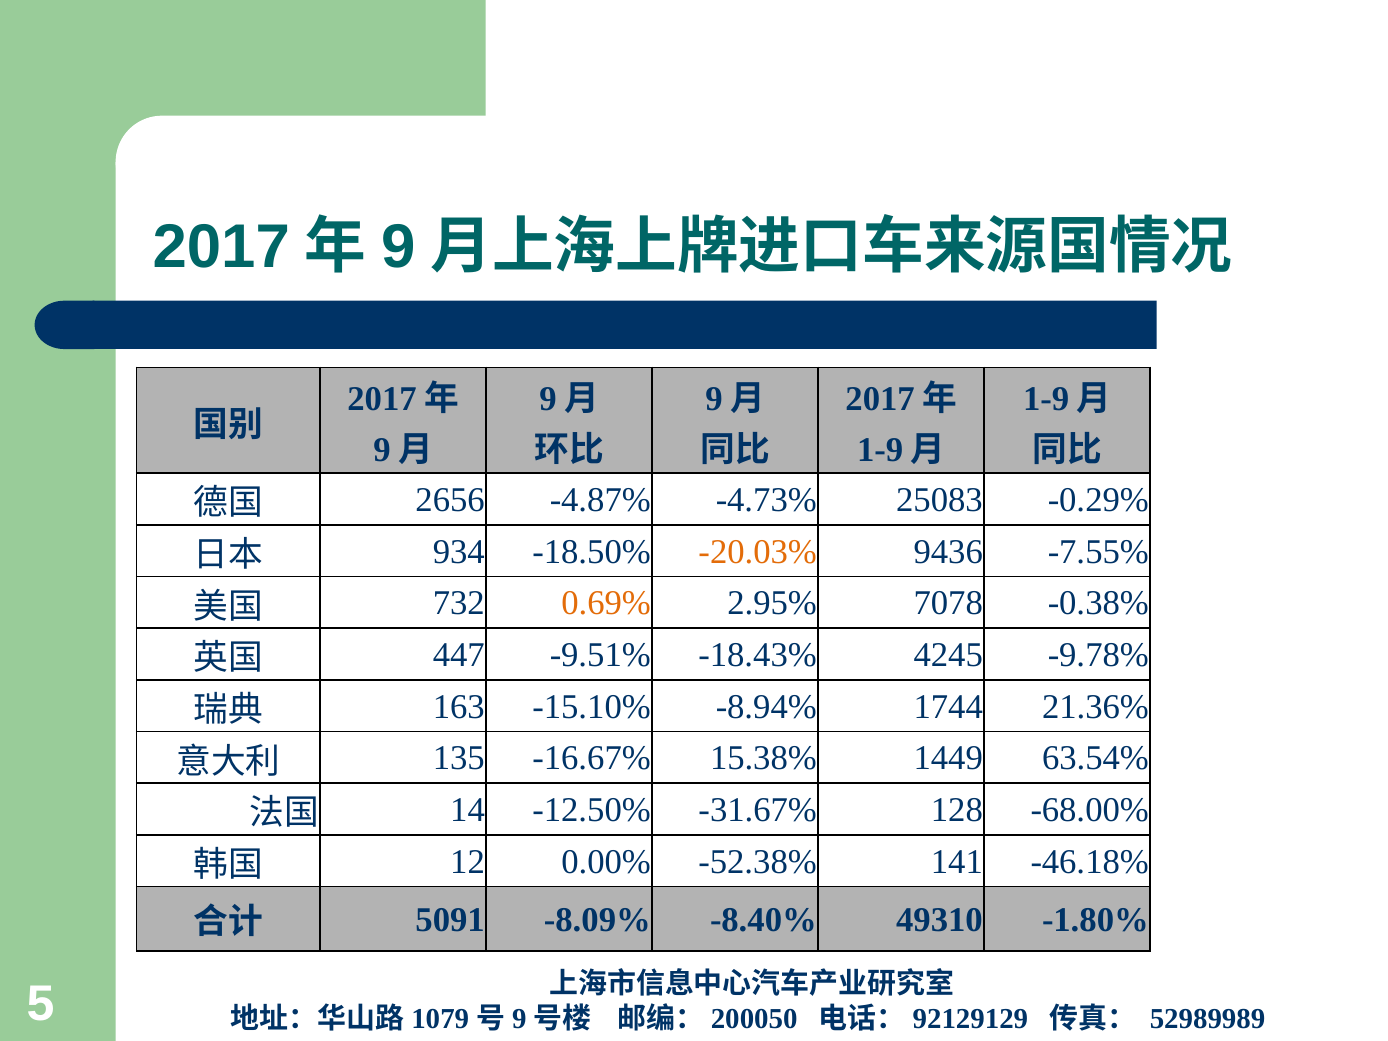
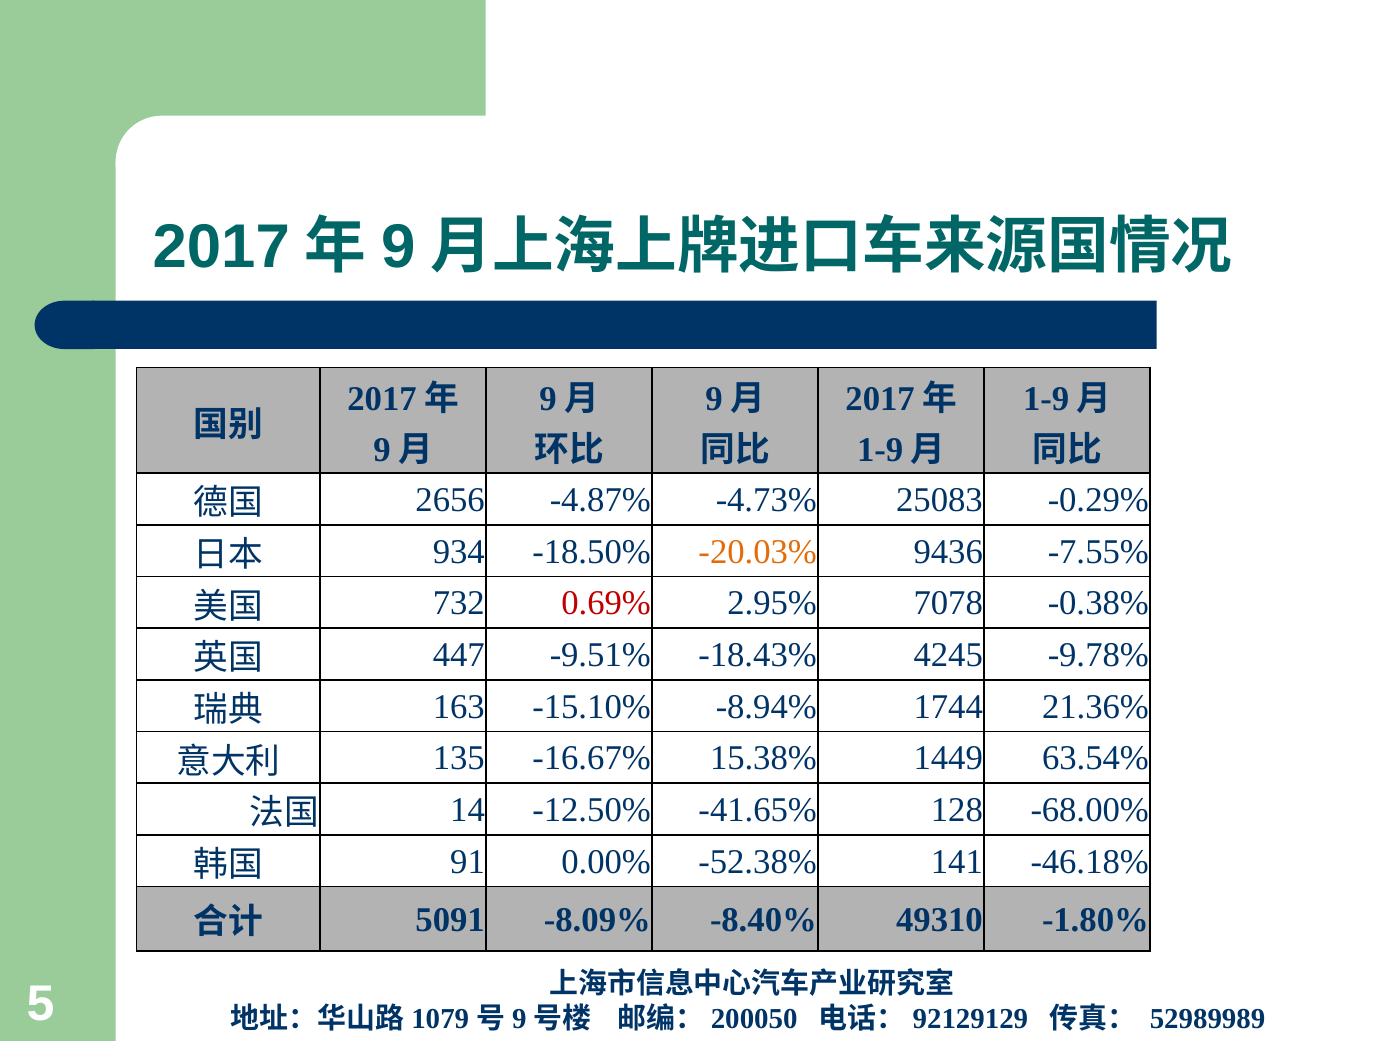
0.69% colour: orange -> red
-31.67%: -31.67% -> -41.65%
12: 12 -> 91
